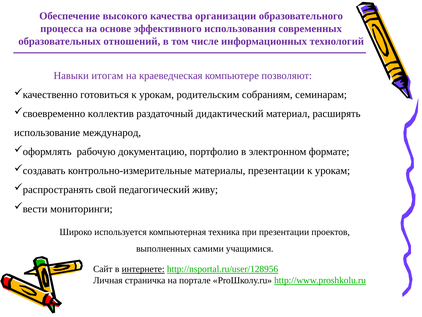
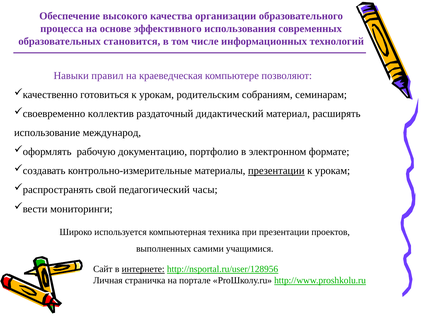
отношений: отношений -> становится
итогам: итогам -> правил
презентации at (276, 171) underline: none -> present
живу: живу -> часы
